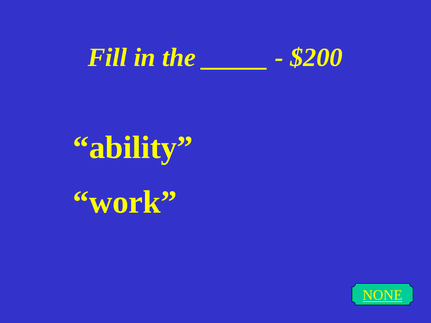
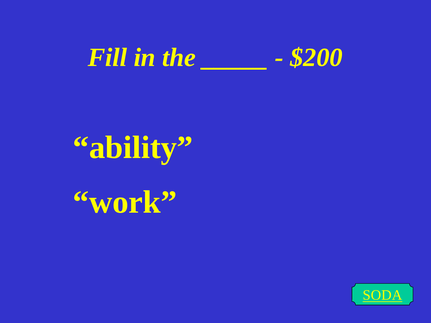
NONE: NONE -> SODA
